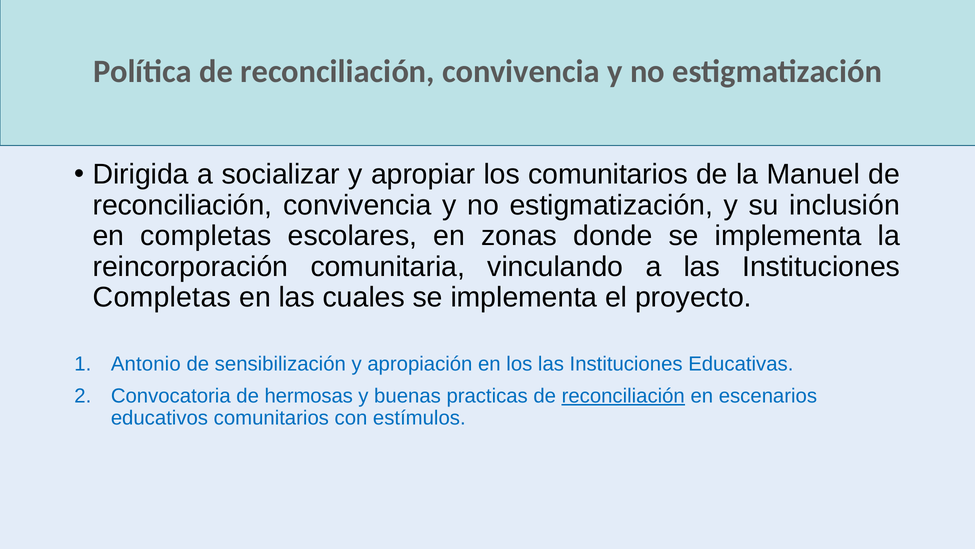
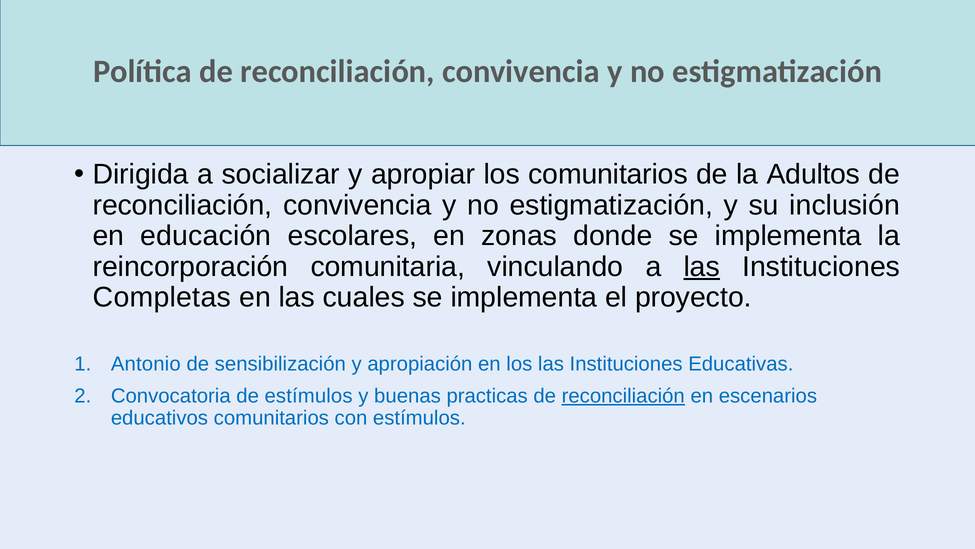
Manuel: Manuel -> Adultos
en completas: completas -> educación
las at (702, 266) underline: none -> present
de hermosas: hermosas -> estímulos
